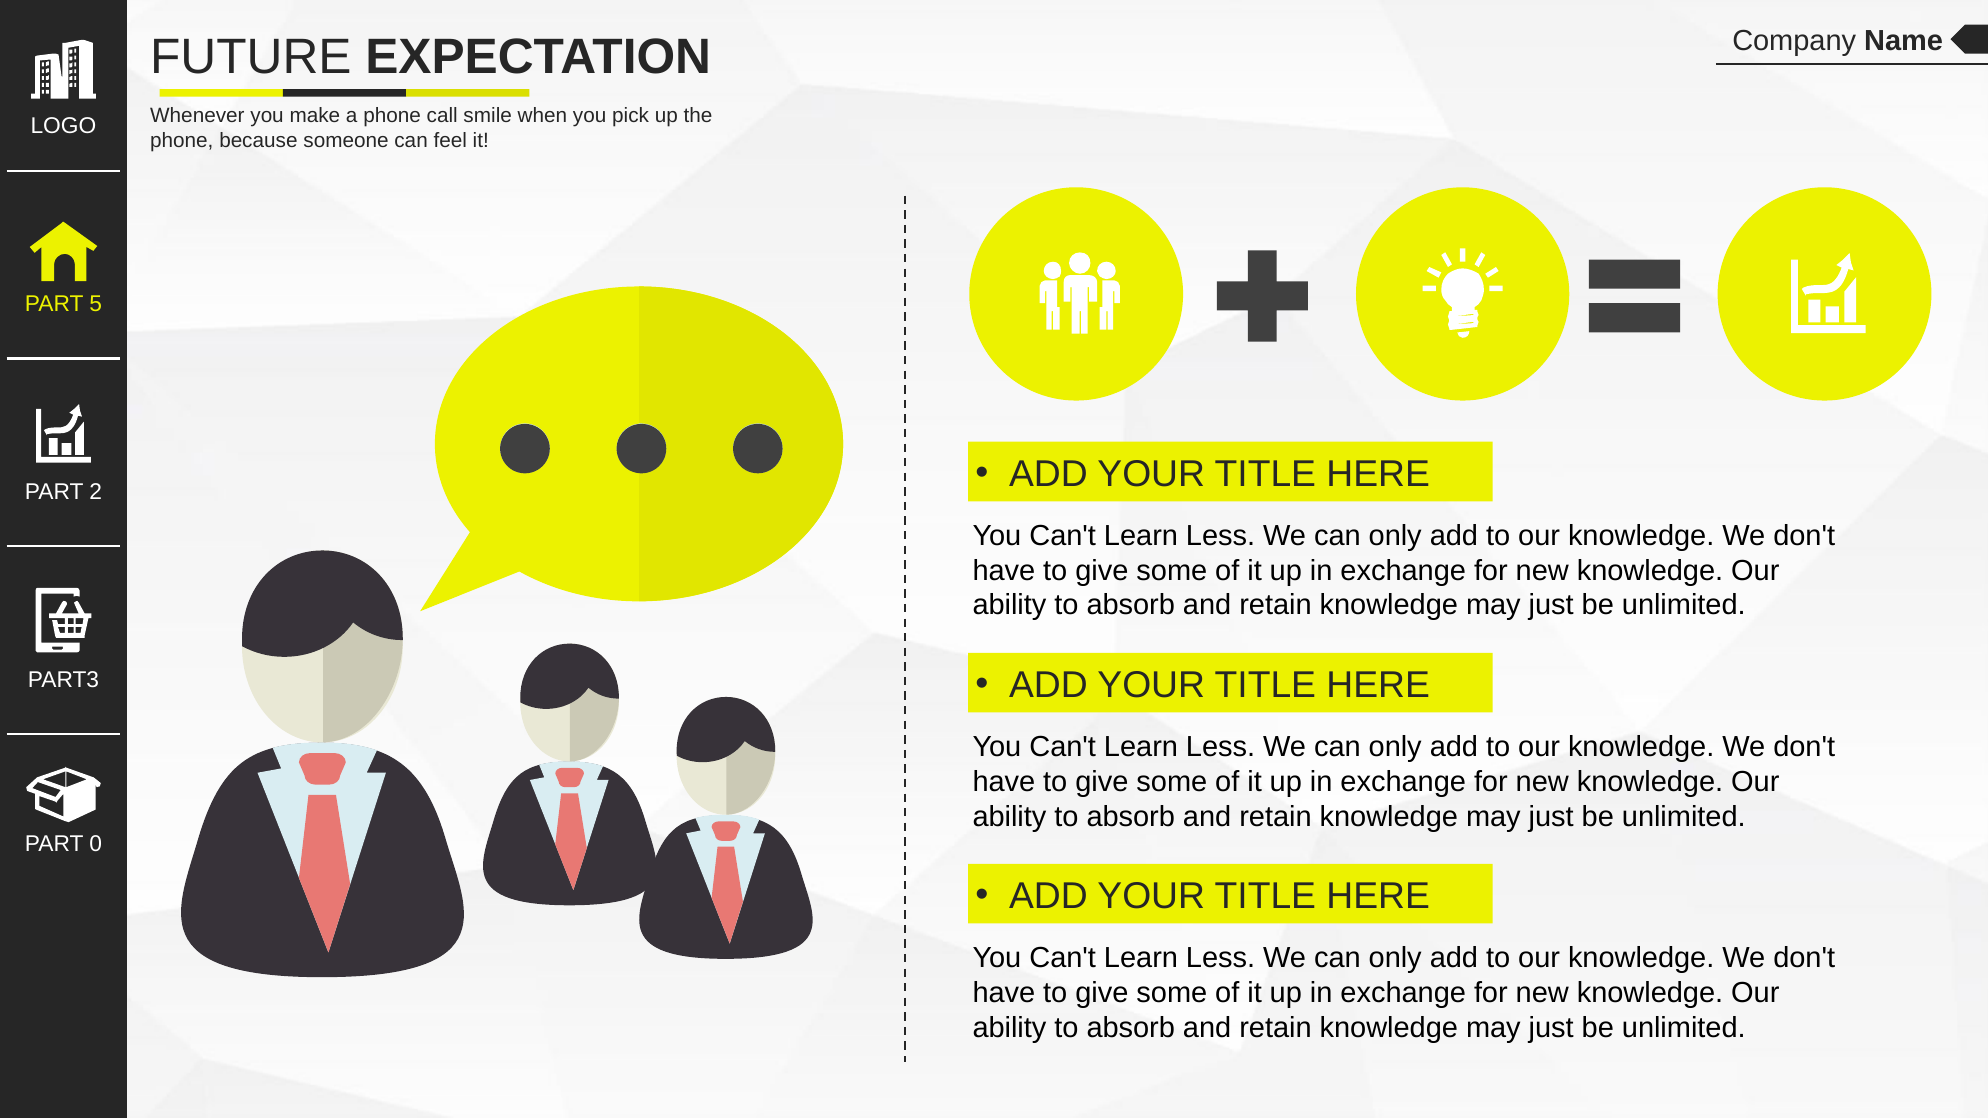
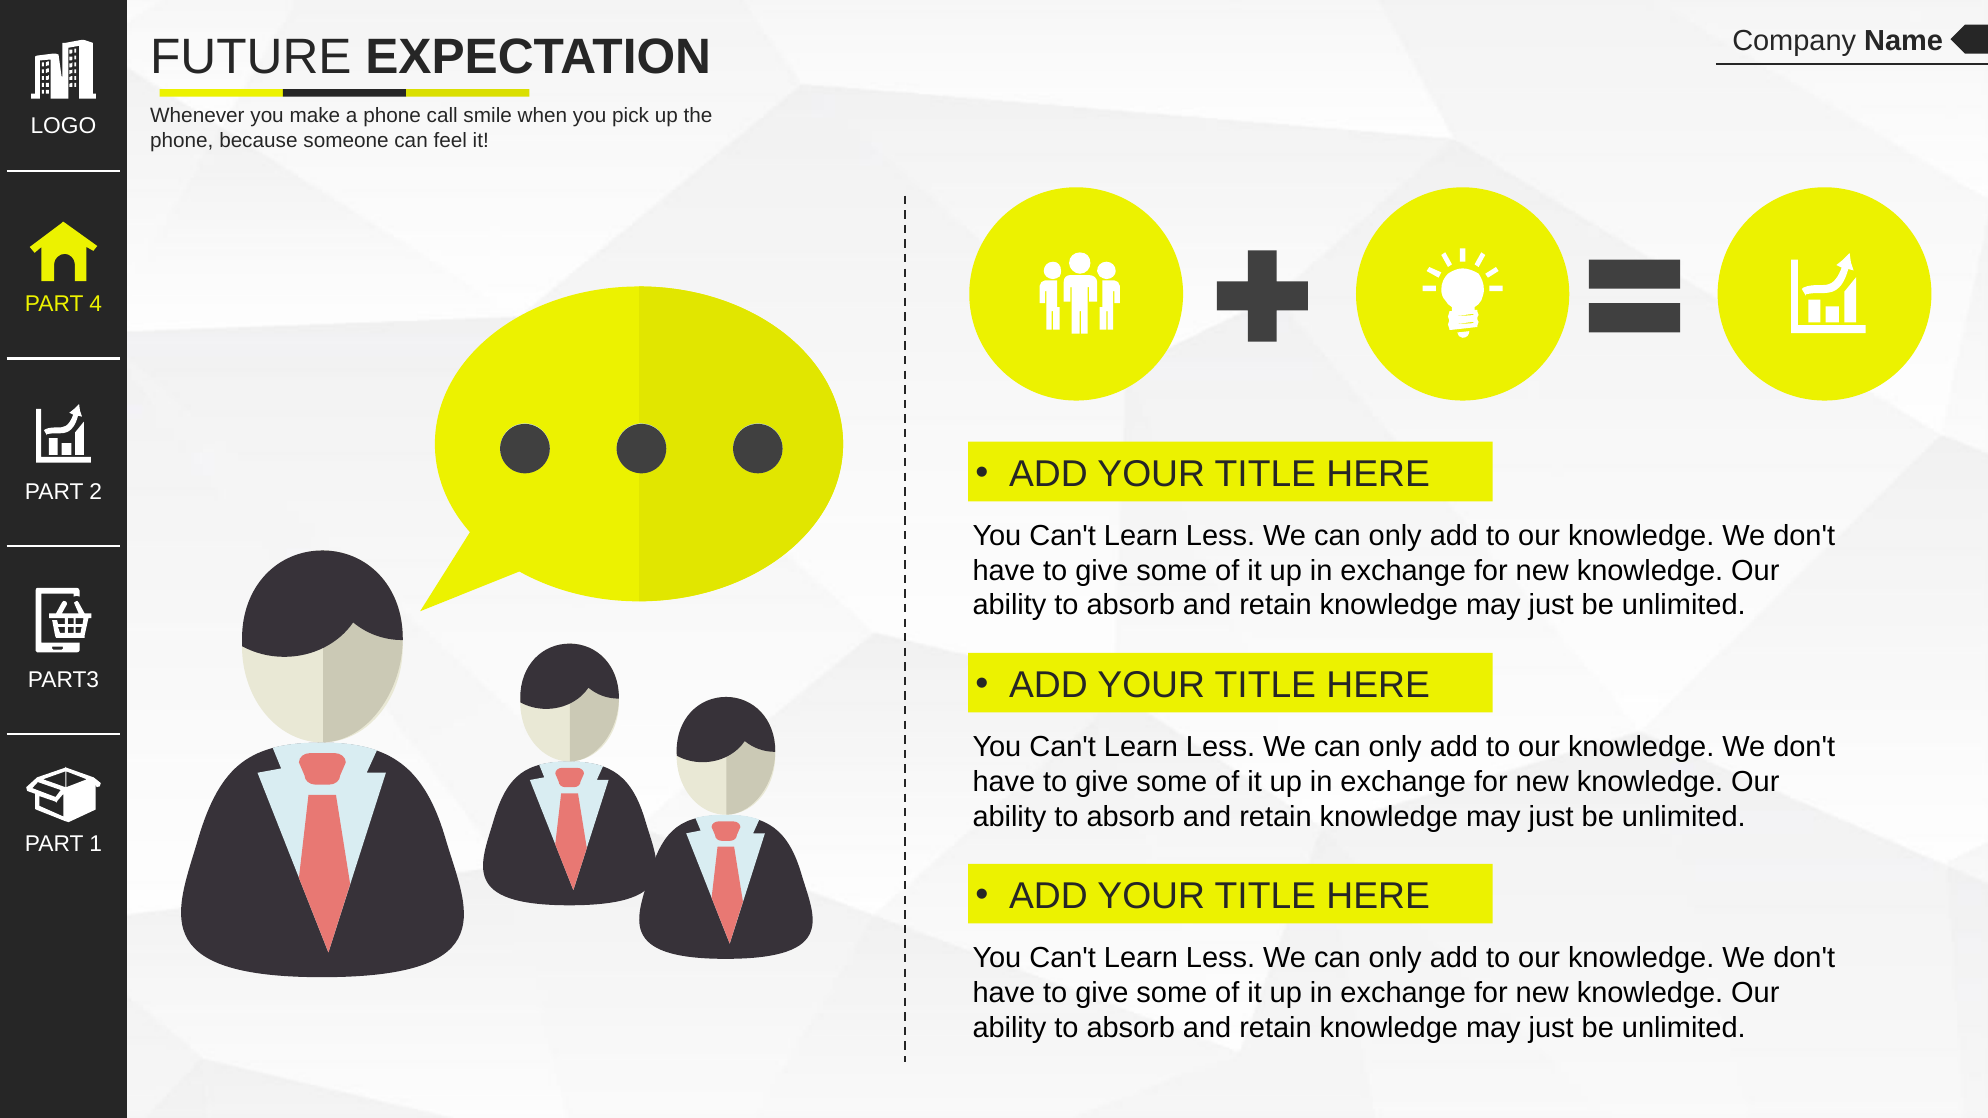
5: 5 -> 4
0: 0 -> 1
